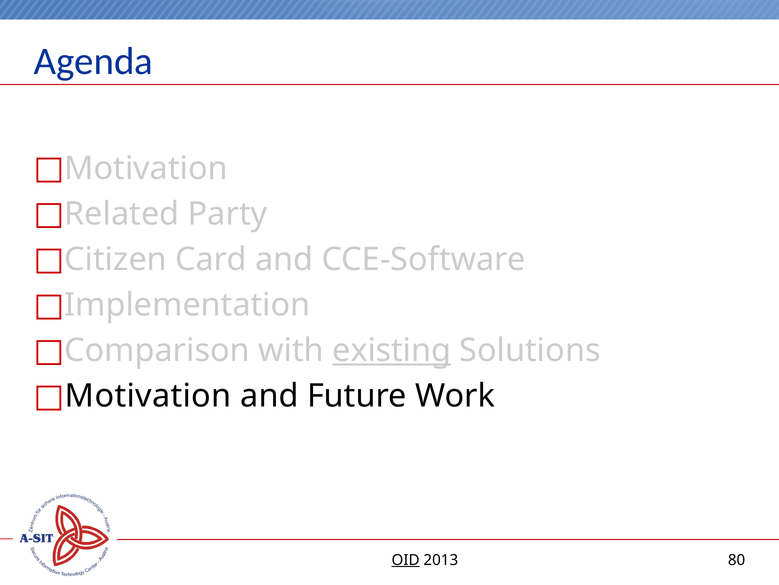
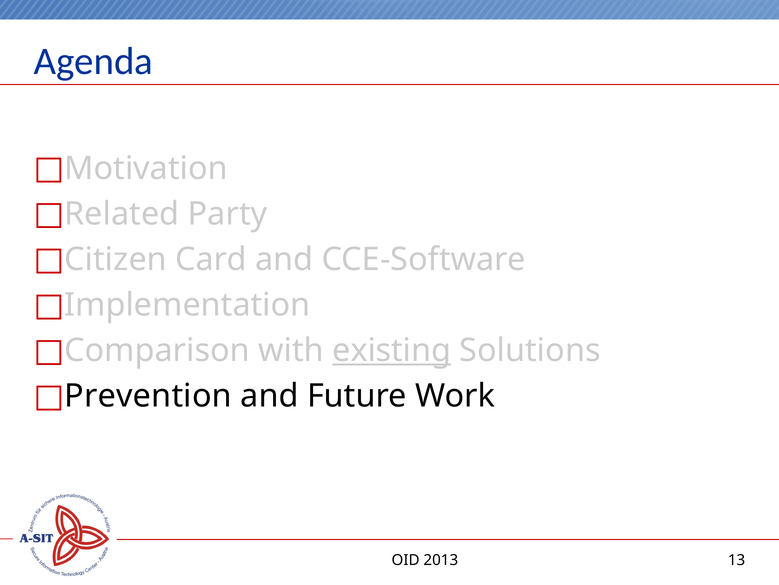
Motivation at (148, 396): Motivation -> Prevention
OID underline: present -> none
80: 80 -> 13
